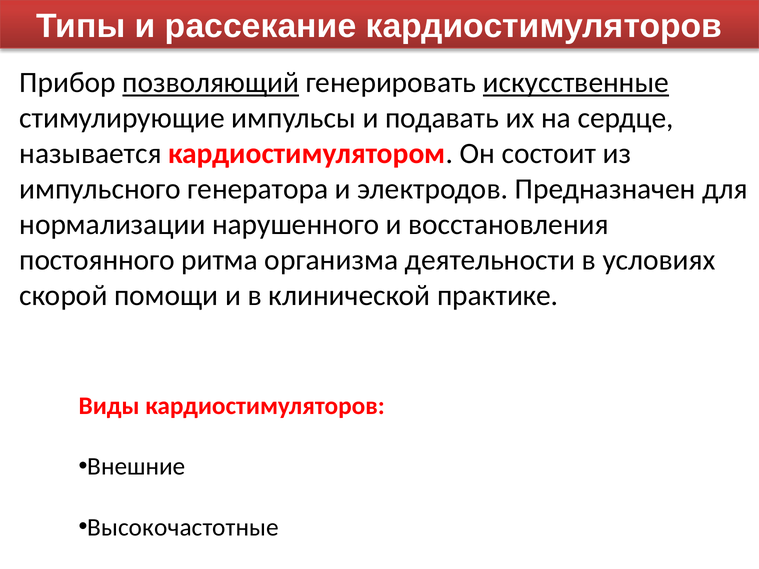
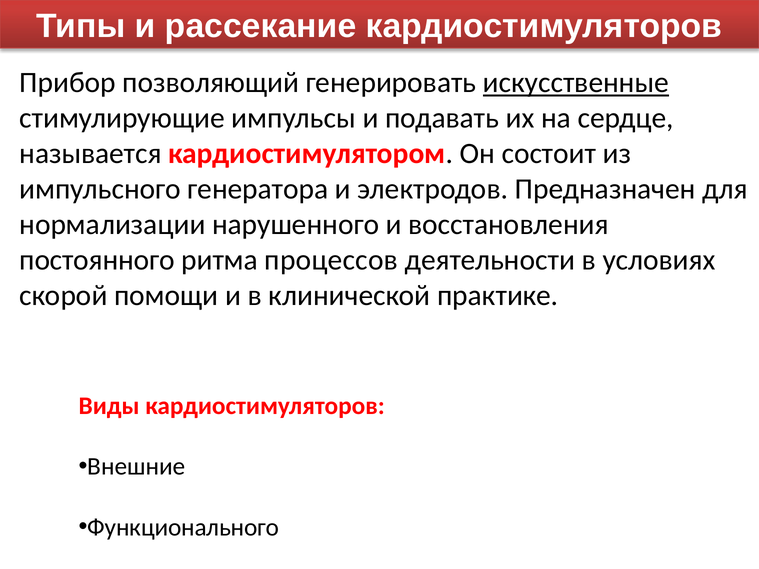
позволяющий underline: present -> none
организма: организма -> процессов
Высокочастотные: Высокочастотные -> Функционального
